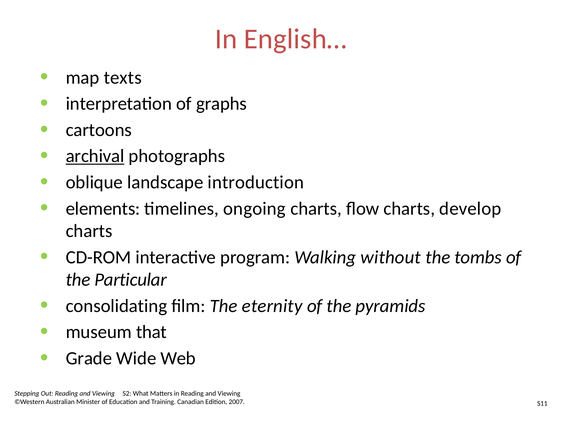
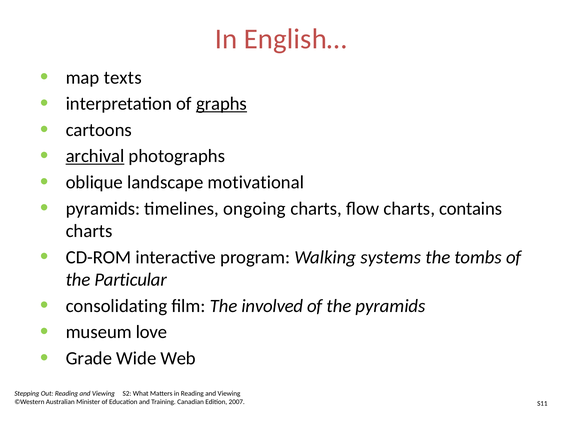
graphs underline: none -> present
introduction: introduction -> motivational
elements at (103, 209): elements -> pyramids
develop: develop -> contains
without: without -> systems
eternity: eternity -> involved
that: that -> love
